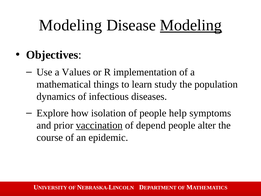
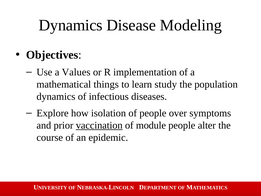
Modeling at (71, 25): Modeling -> Dynamics
Modeling at (191, 25) underline: present -> none
help: help -> over
depend: depend -> module
